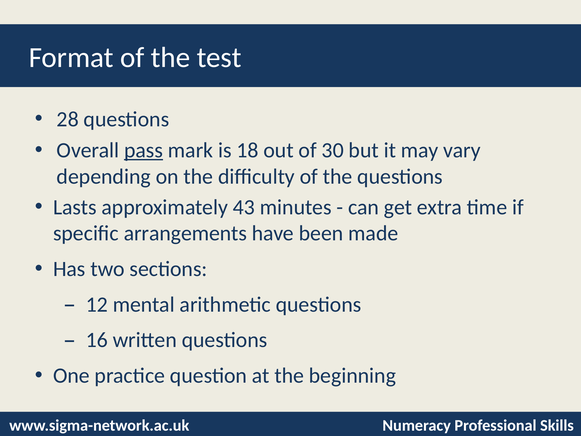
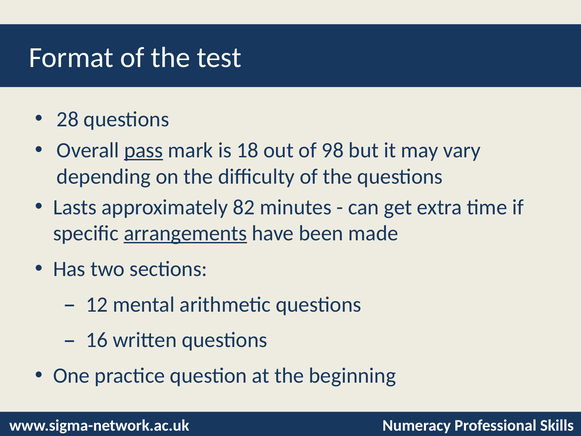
30: 30 -> 98
43: 43 -> 82
arrangements underline: none -> present
